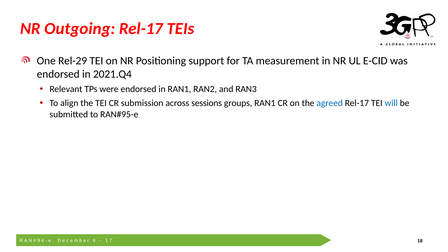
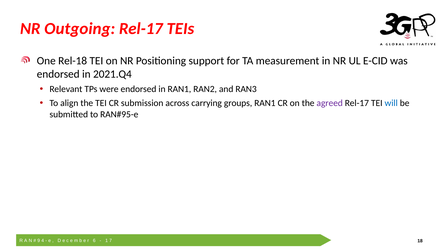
Rel-29: Rel-29 -> Rel-18
sessions: sessions -> carrying
agreed colour: blue -> purple
